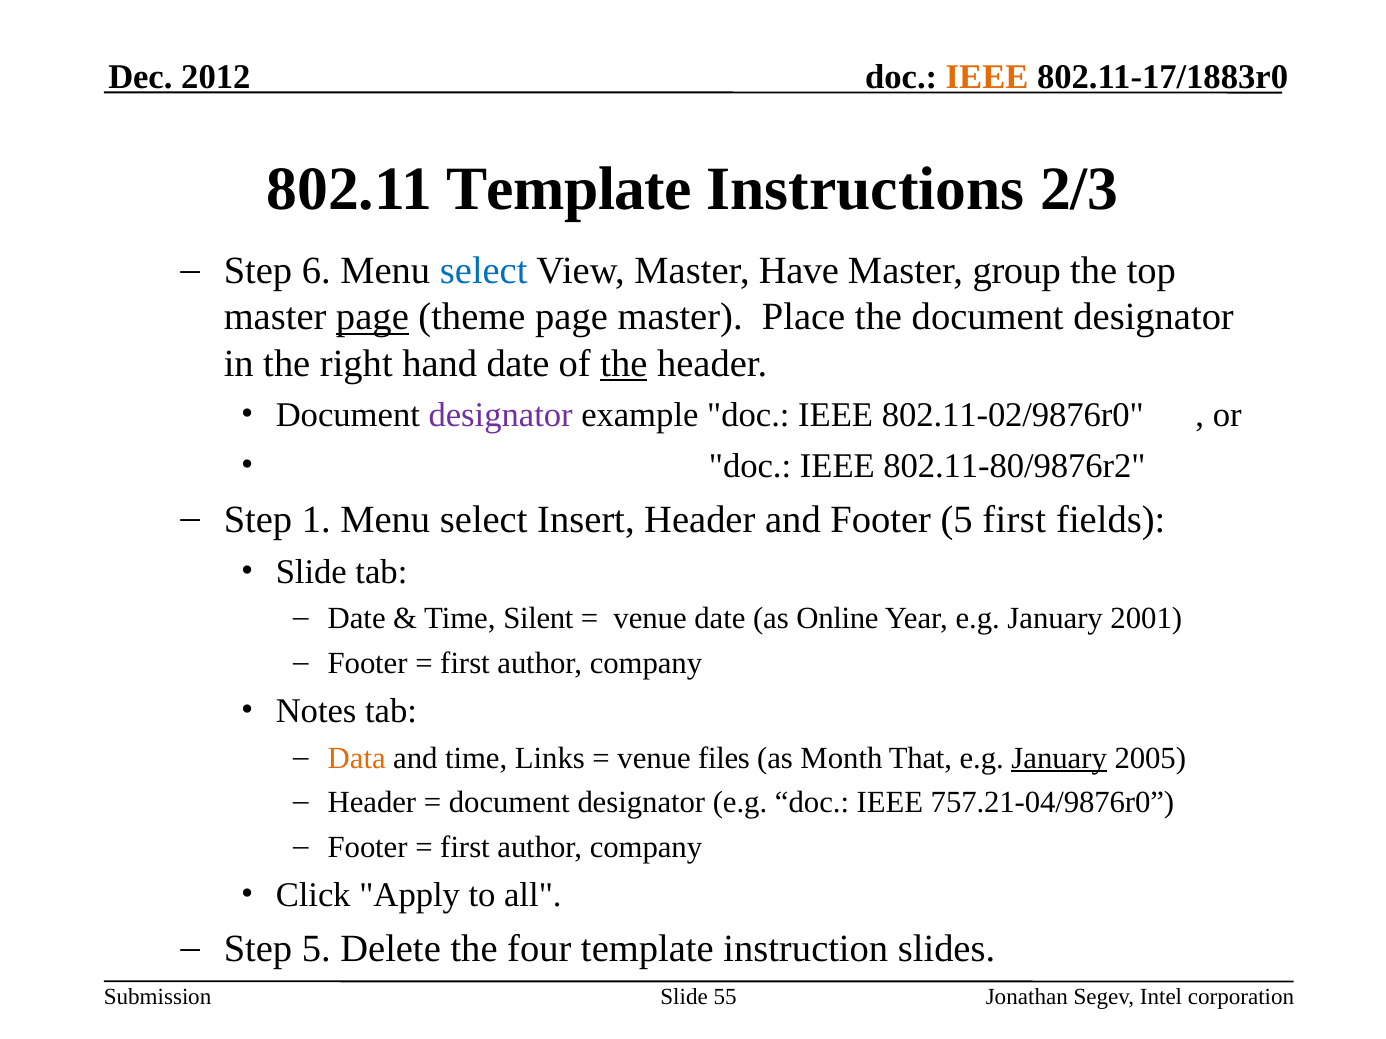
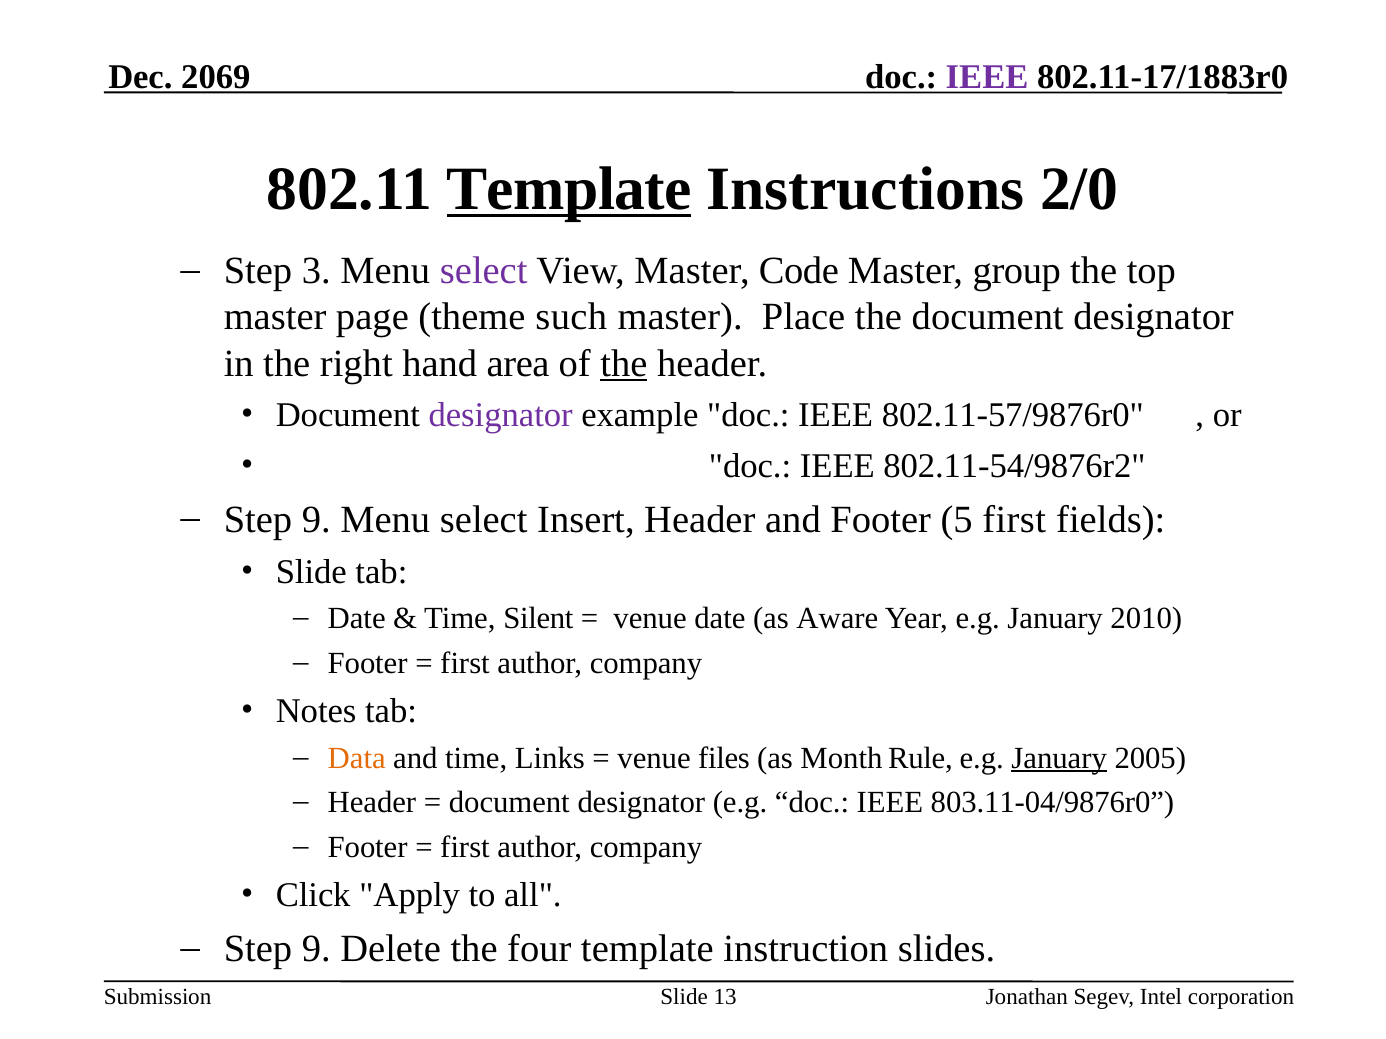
2012: 2012 -> 2069
IEEE at (987, 77) colour: orange -> purple
Template at (569, 189) underline: none -> present
2/3: 2/3 -> 2/0
6: 6 -> 3
select at (484, 271) colour: blue -> purple
Have: Have -> Code
page at (372, 317) underline: present -> none
theme page: page -> such
hand date: date -> area
802.11-02/9876r0: 802.11-02/9876r0 -> 802.11-57/9876r0
802.11-80/9876r2: 802.11-80/9876r2 -> 802.11-54/9876r2
1 at (316, 520): 1 -> 9
Online: Online -> Aware
2001: 2001 -> 2010
That: That -> Rule
757.21-04/9876r0: 757.21-04/9876r0 -> 803.11-04/9876r0
5 at (316, 950): 5 -> 9
55: 55 -> 13
